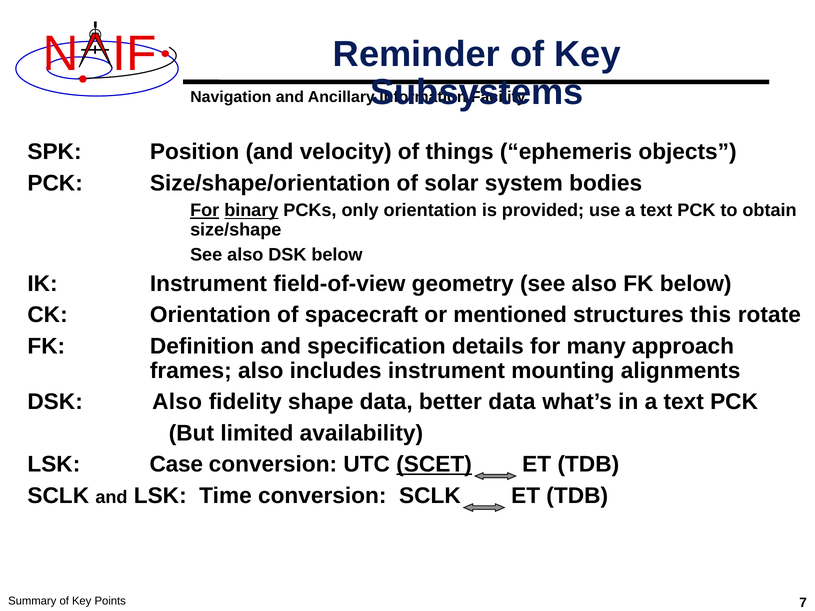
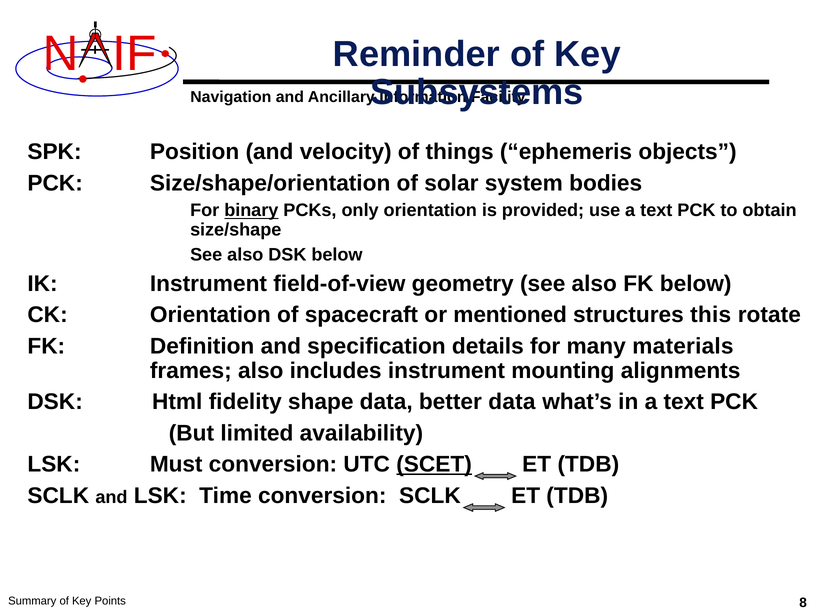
For at (205, 211) underline: present -> none
approach: approach -> materials
DSK Also: Also -> Html
Case: Case -> Must
7: 7 -> 8
